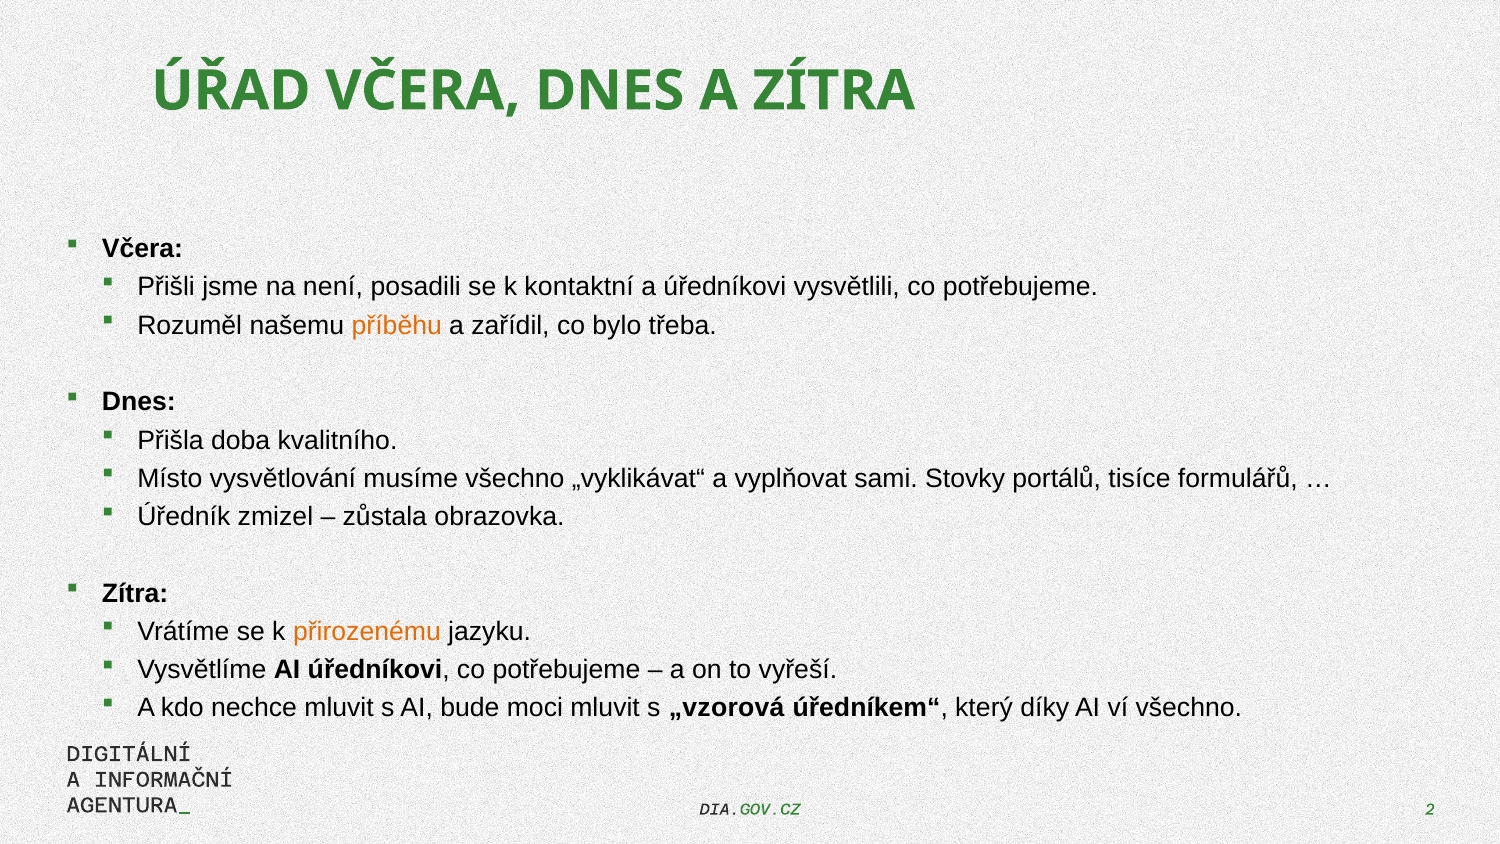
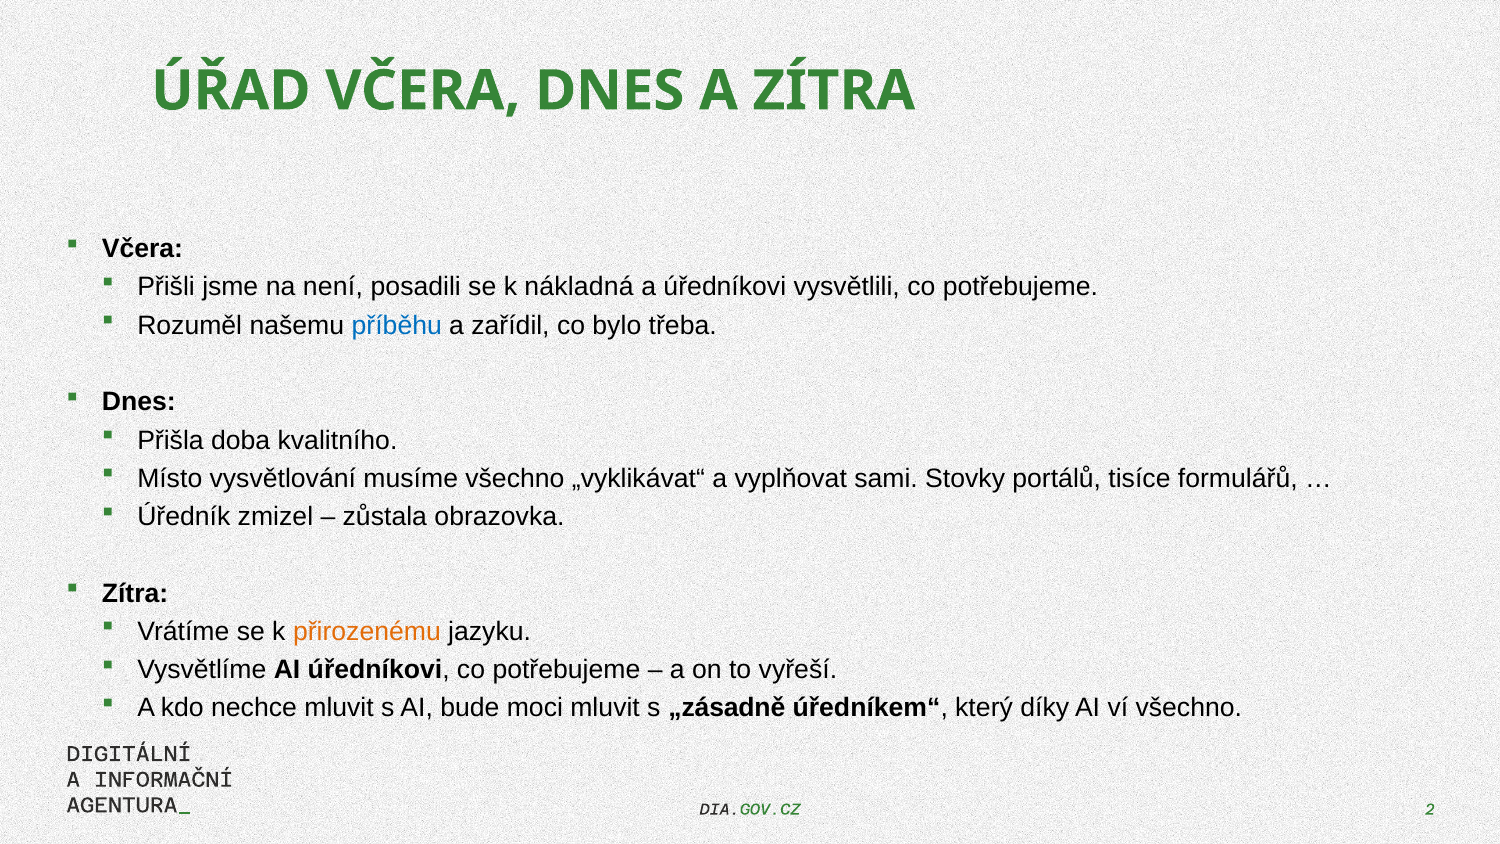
kontaktní: kontaktní -> nákladná
příběhu colour: orange -> blue
„vzorová: „vzorová -> „zásadně
